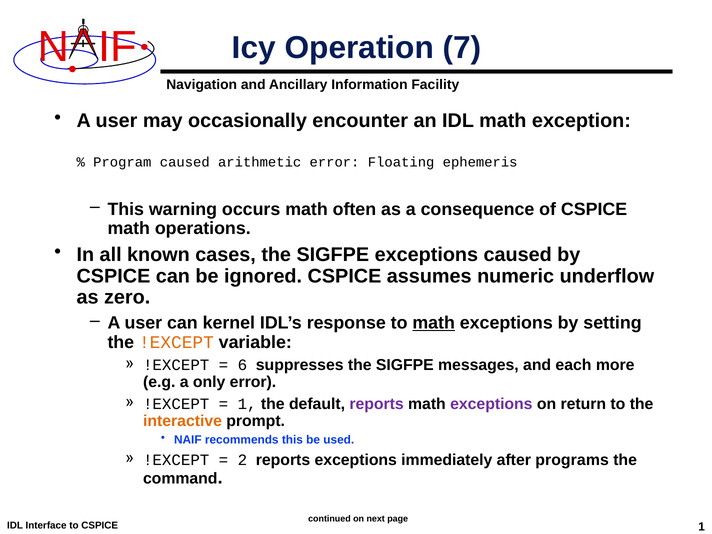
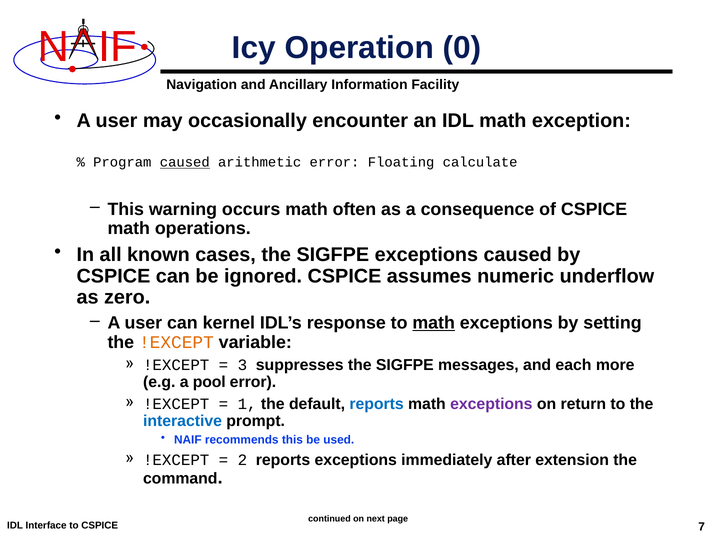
7: 7 -> 0
caused at (185, 162) underline: none -> present
ephemeris: ephemeris -> calculate
6: 6 -> 3
only: only -> pool
reports at (377, 404) colour: purple -> blue
interactive colour: orange -> blue
programs: programs -> extension
CSPICE 1: 1 -> 7
